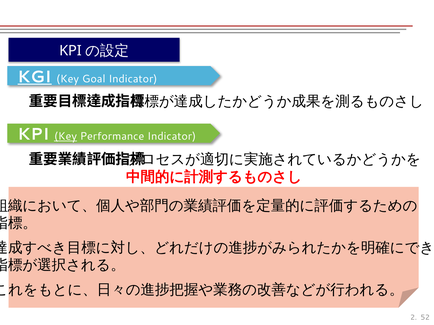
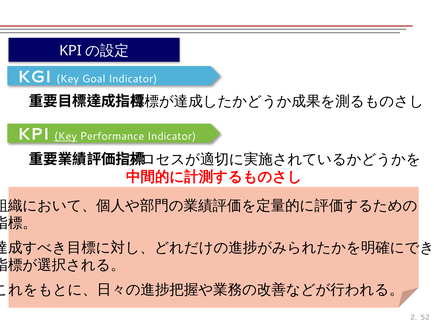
KGI underline: present -> none
